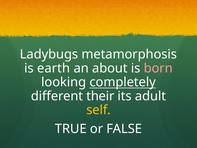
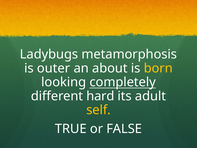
earth: earth -> outer
born colour: pink -> yellow
their: their -> hard
